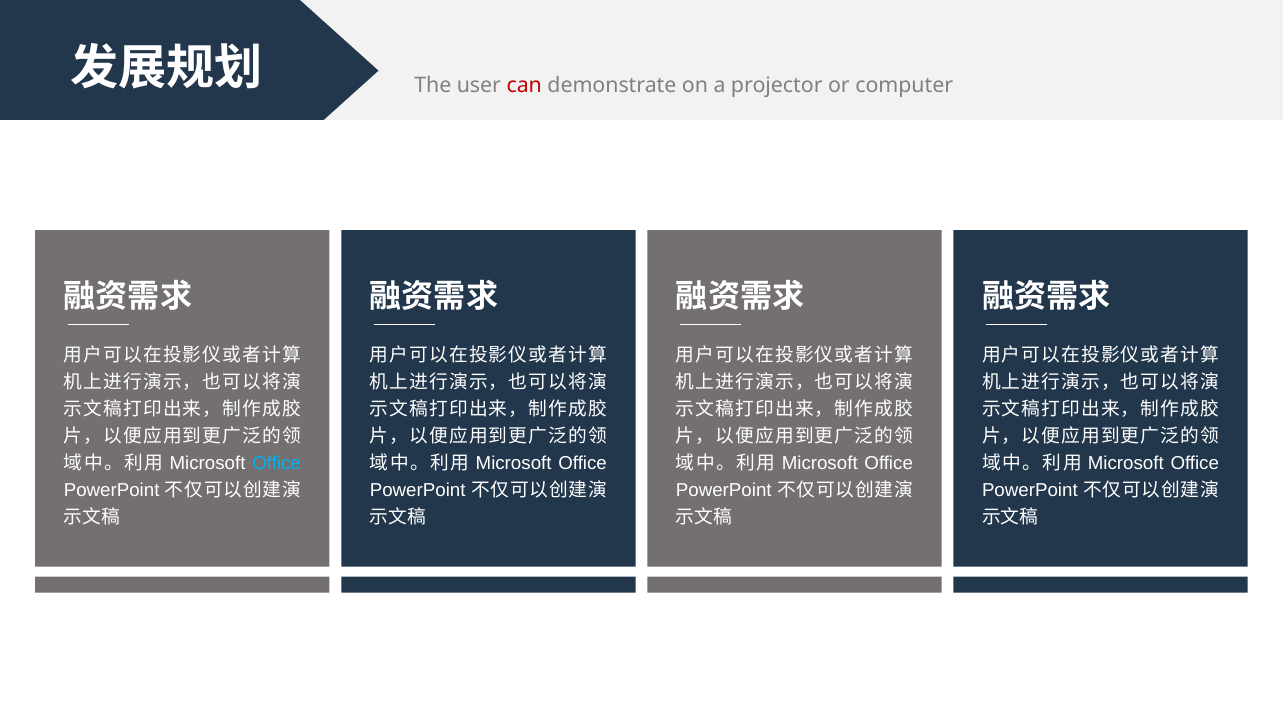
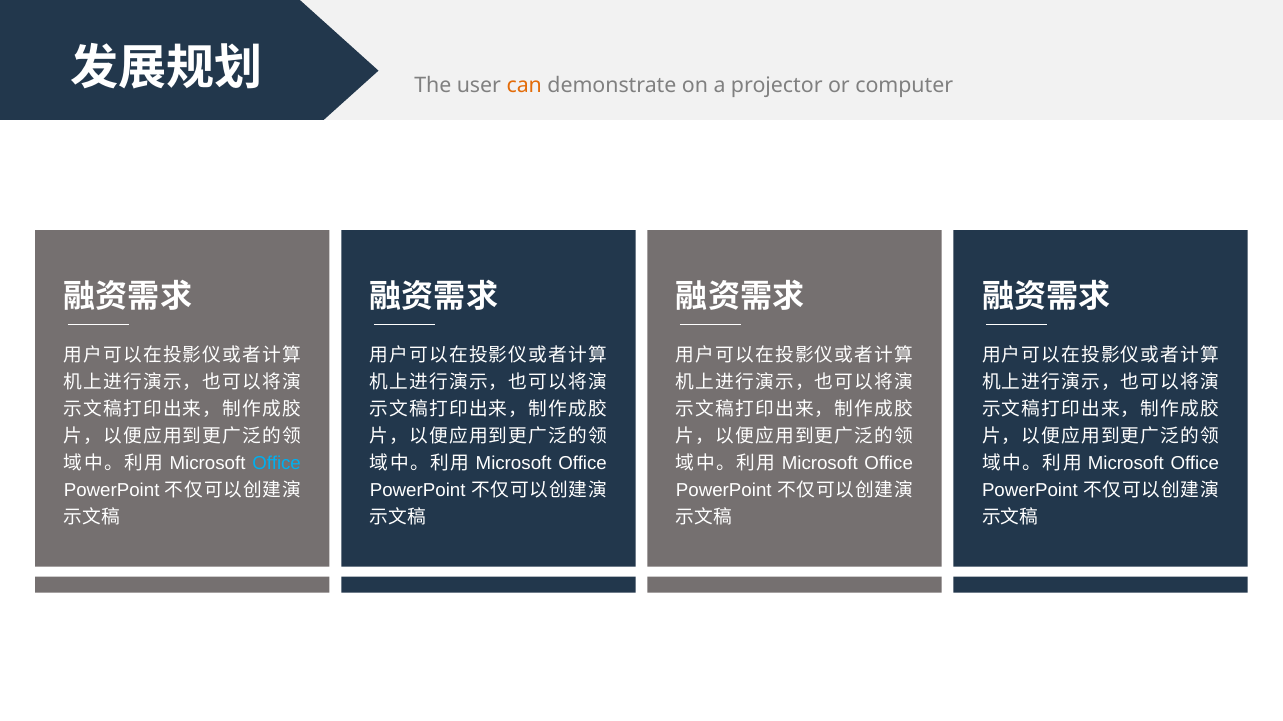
can colour: red -> orange
